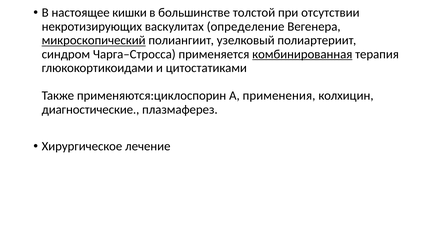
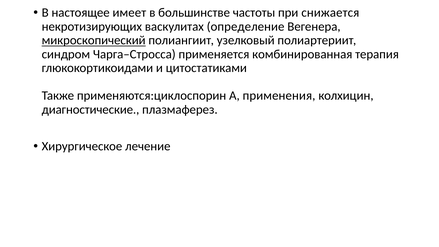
кишки: кишки -> имеет
толстой: толстой -> частоты
отсутствии: отсутствии -> снижается
комбинированная underline: present -> none
